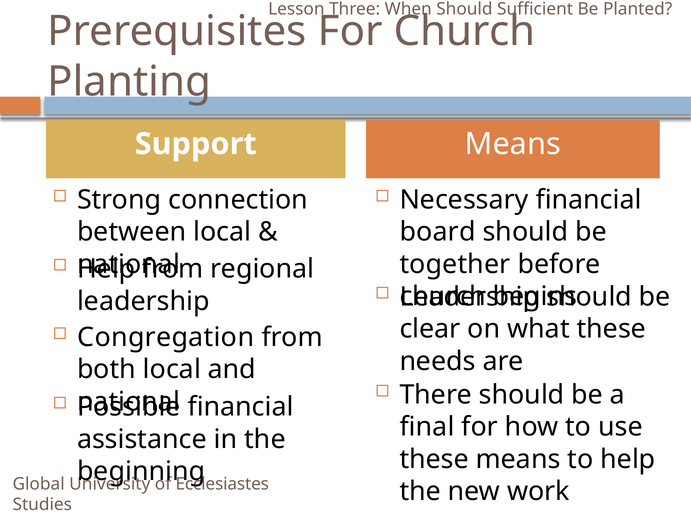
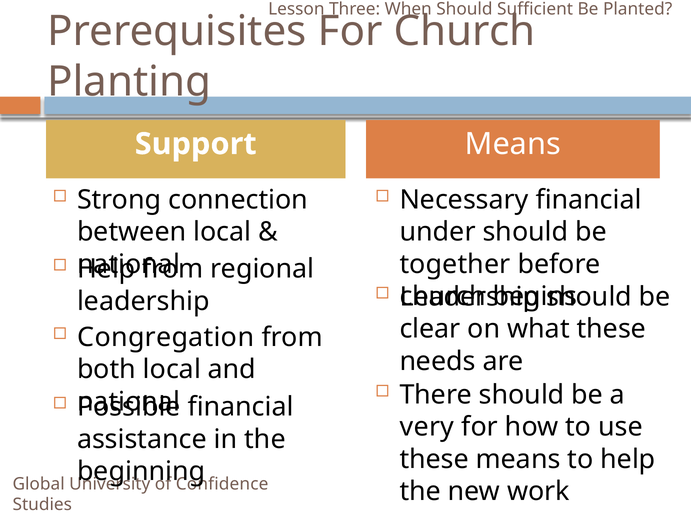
board: board -> under
final: final -> very
Ecclesiastes: Ecclesiastes -> Confidence
